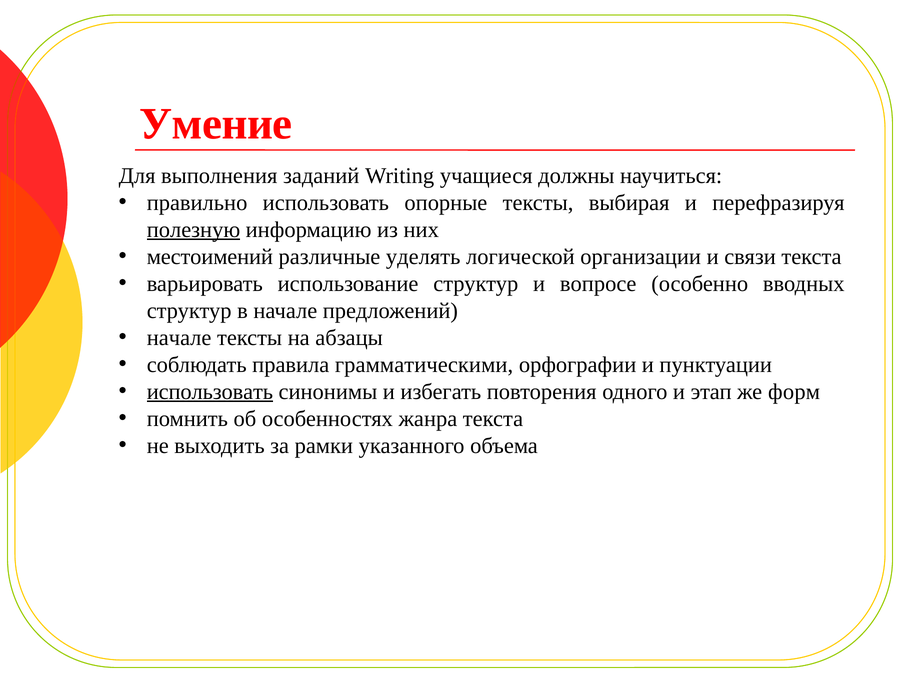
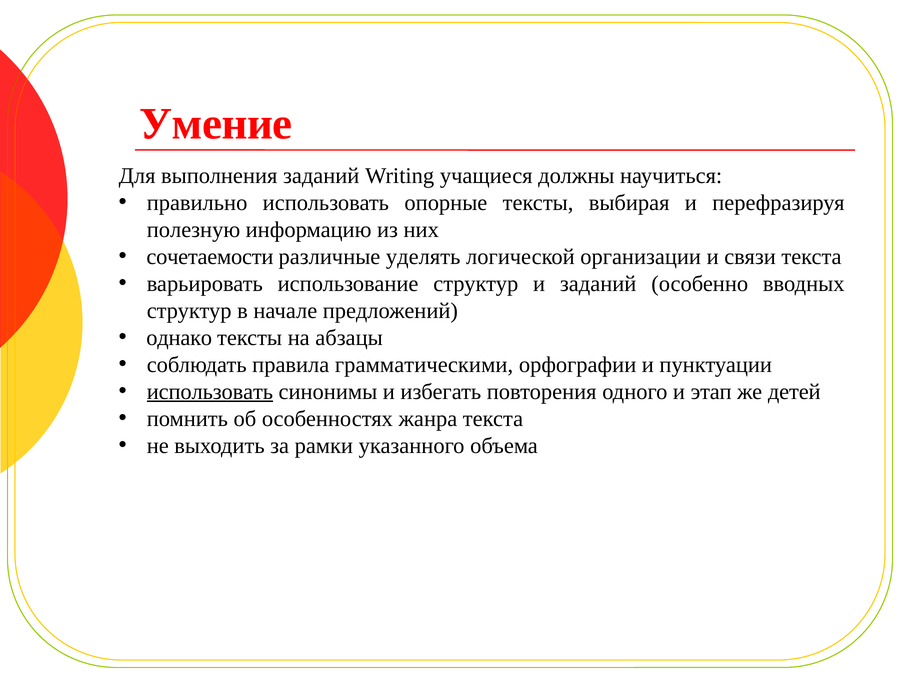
полезную underline: present -> none
местоимений: местоимений -> сочетаемости
и вопросе: вопросе -> заданий
начале at (179, 338): начале -> однако
форм: форм -> детей
